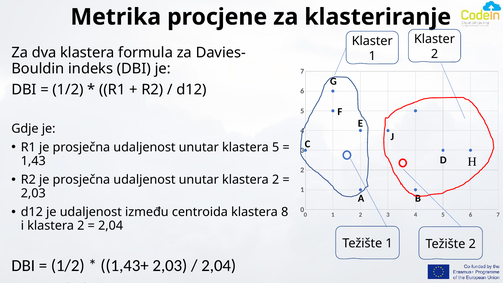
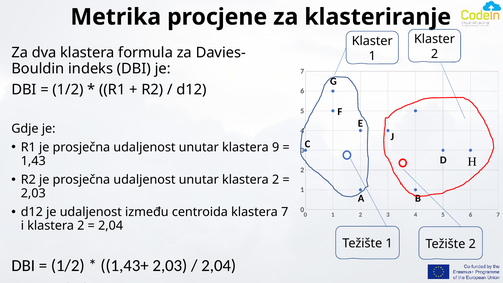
klastera 5: 5 -> 9
klastera 8: 8 -> 7
